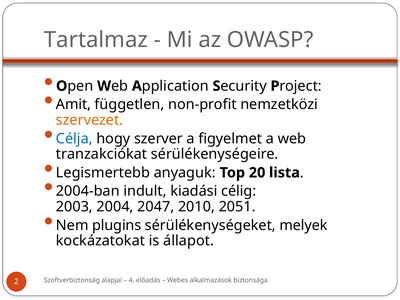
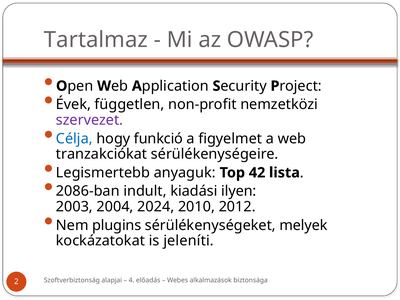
Amit: Amit -> Évek
szervezet colour: orange -> purple
szerver: szerver -> funkció
20: 20 -> 42
2004-ban: 2004-ban -> 2086-ban
célig: célig -> ilyen
2047: 2047 -> 2024
2051: 2051 -> 2012
állapot: állapot -> jeleníti
